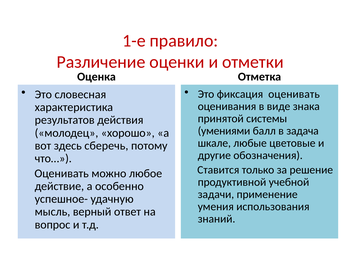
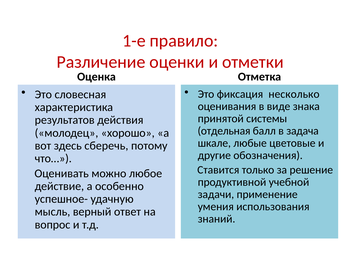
фиксация оценивать: оценивать -> несколько
умениями: умениями -> отдельная
